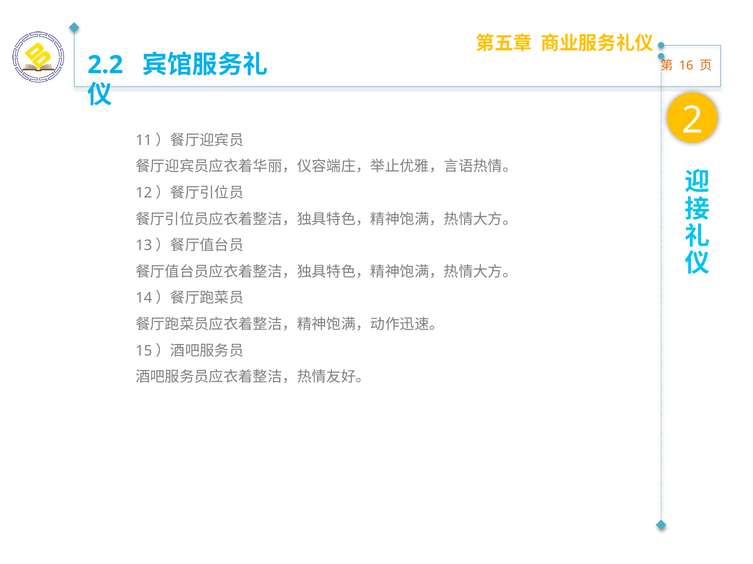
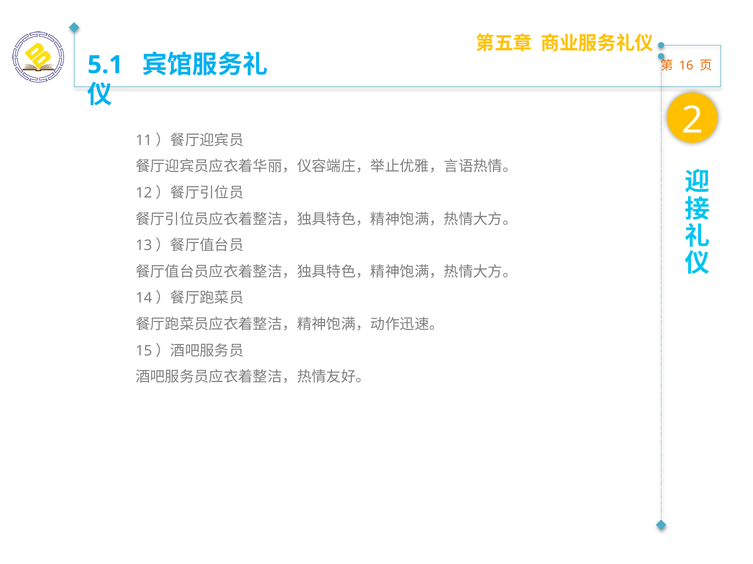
2.2: 2.2 -> 5.1
